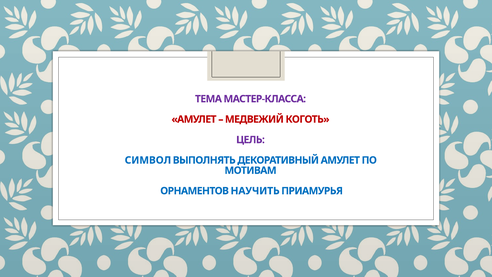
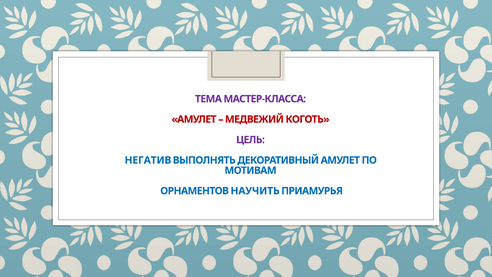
СИМВОЛ: СИМВОЛ -> НЕГАТИВ
